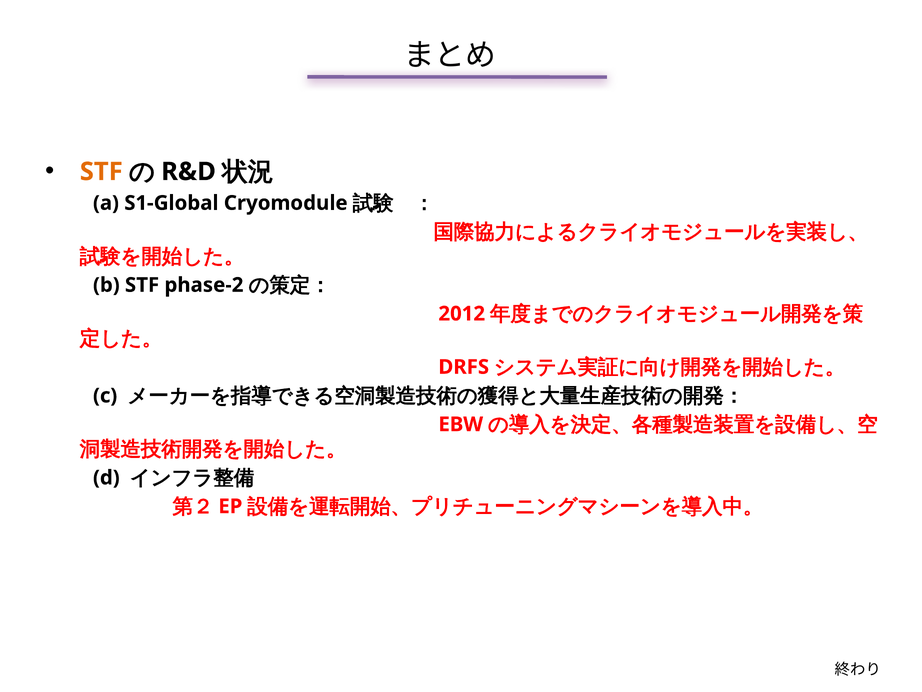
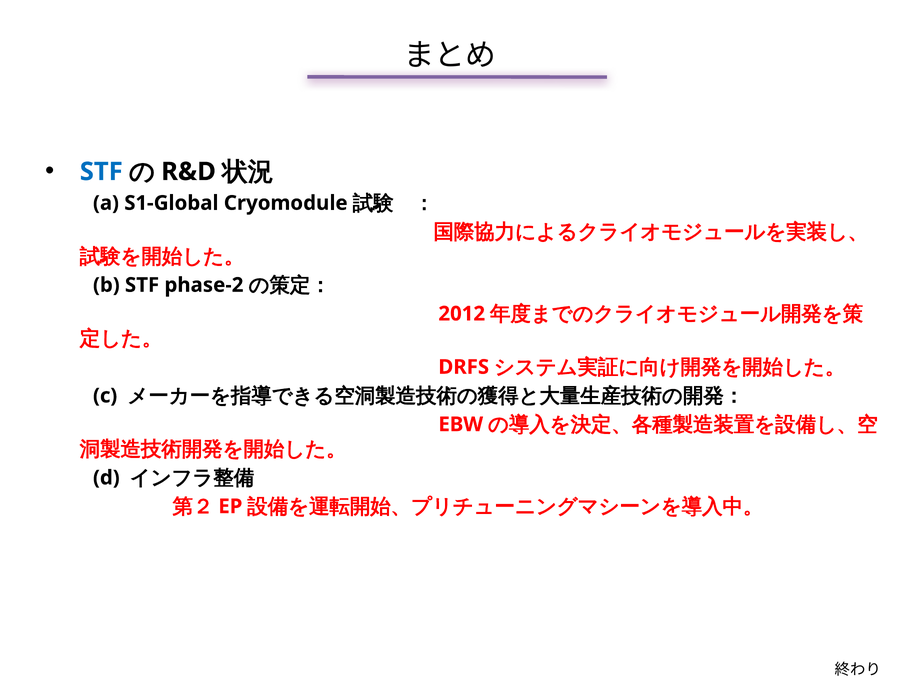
STF at (101, 172) colour: orange -> blue
